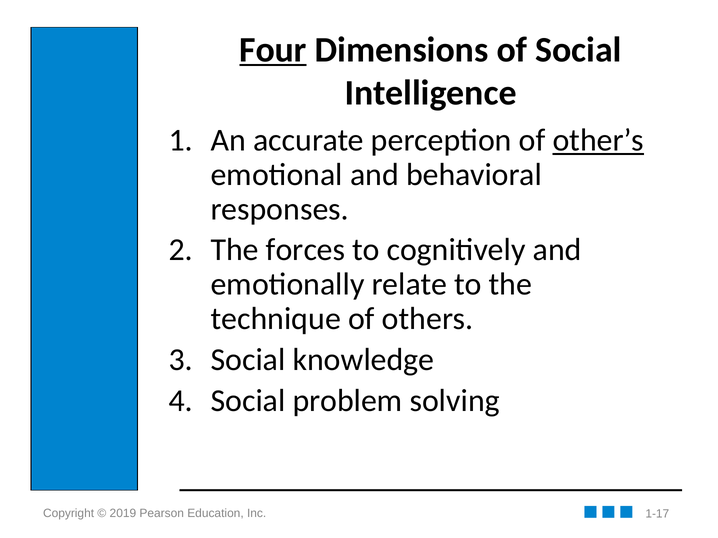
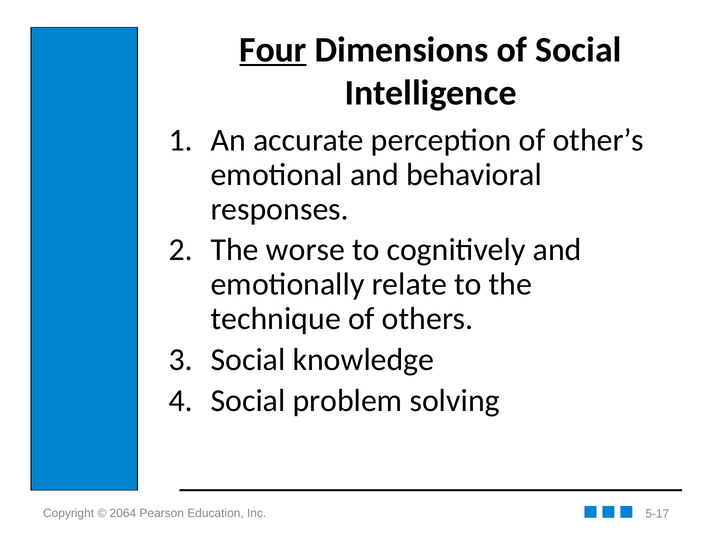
other’s underline: present -> none
forces: forces -> worse
2019: 2019 -> 2064
1-17: 1-17 -> 5-17
